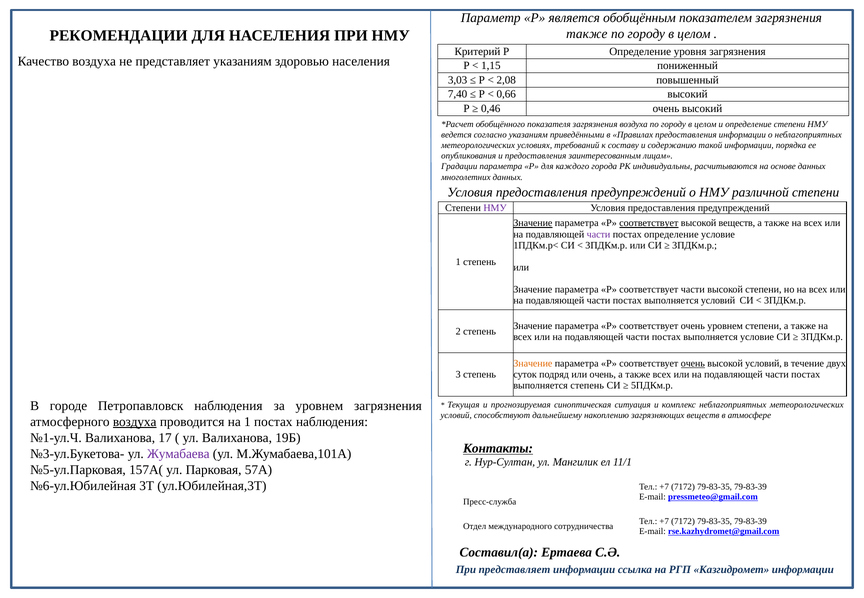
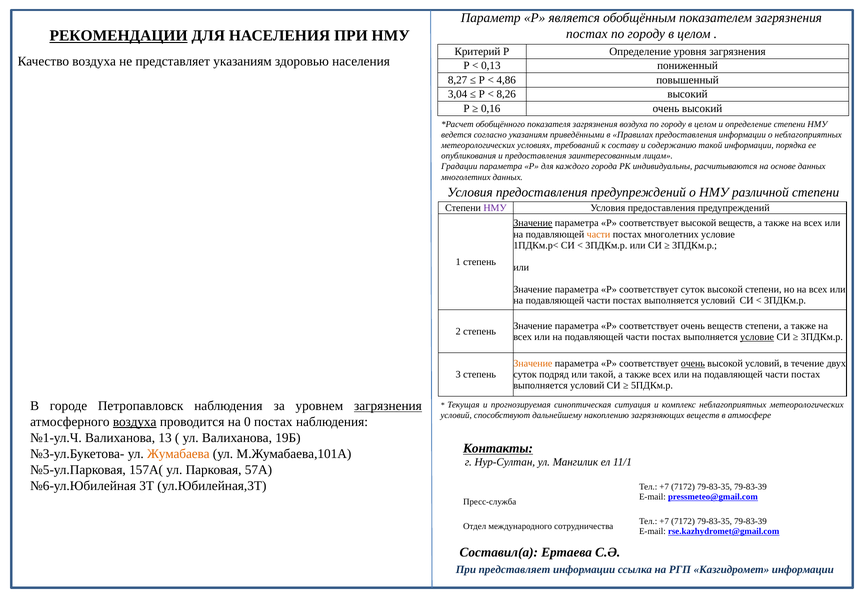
также at (587, 34): также -> постах
РЕКОМЕНДАЦИИ underline: none -> present
1,15: 1,15 -> 0,13
3,03: 3,03 -> 8,27
2,08: 2,08 -> 4,86
7,40: 7,40 -> 3,04
0,66: 0,66 -> 8,26
0,46: 0,46 -> 0,16
соответствует at (649, 223) underline: present -> none
части at (599, 234) colour: purple -> orange
постах определение: определение -> многолетних
соответствует части: части -> суток
очень уровнем: уровнем -> веществ
условие at (757, 337) underline: none -> present
или очень: очень -> такой
степень at (587, 386): степень -> условий
загрязнения at (388, 406) underline: none -> present
на 1: 1 -> 0
17: 17 -> 13
Жумабаева colour: purple -> orange
